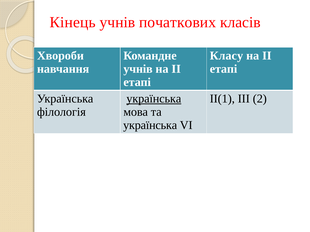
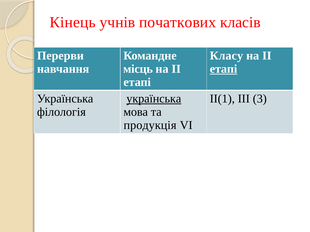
Хвороби: Хвороби -> Перерви
учнів at (138, 69): учнів -> місць
етапі at (224, 69) underline: none -> present
2: 2 -> 3
українська at (150, 126): українська -> продукція
